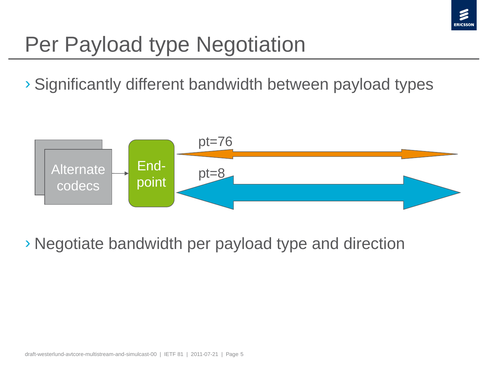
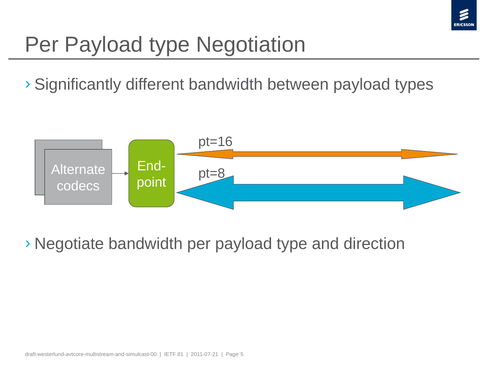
pt=76: pt=76 -> pt=16
